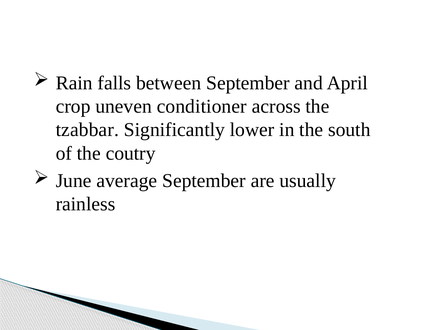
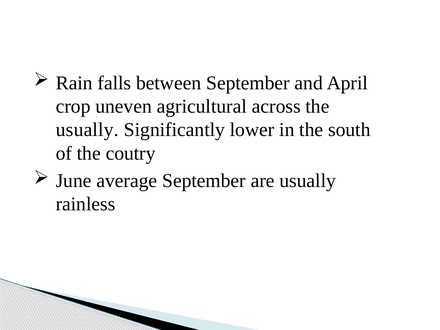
conditioner: conditioner -> agricultural
tzabbar at (87, 130): tzabbar -> usually
